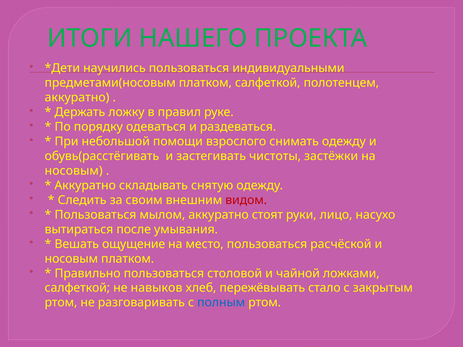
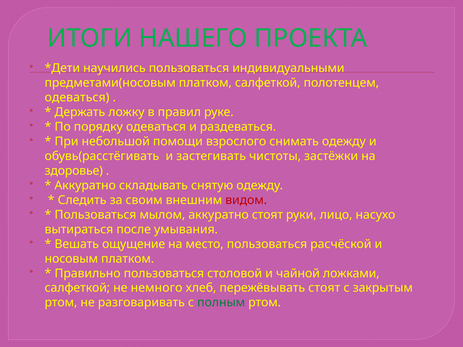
аккуратно at (77, 98): аккуратно -> одеваться
носовым at (74, 171): носовым -> здоровье
навыков: навыков -> немного
пережёвывать стало: стало -> стоят
полным colour: blue -> green
